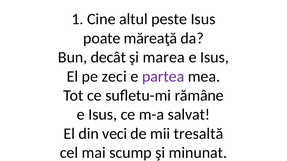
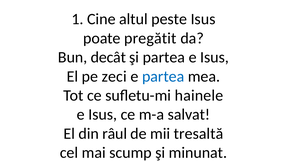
măreaţă: măreaţă -> pregătit
şi marea: marea -> partea
partea at (163, 77) colour: purple -> blue
rămâne: rămâne -> hainele
veci: veci -> râul
